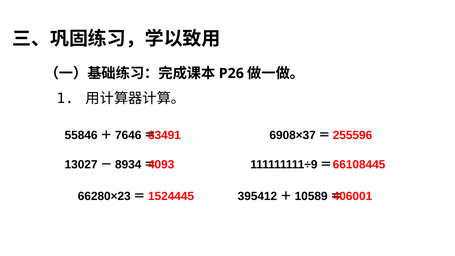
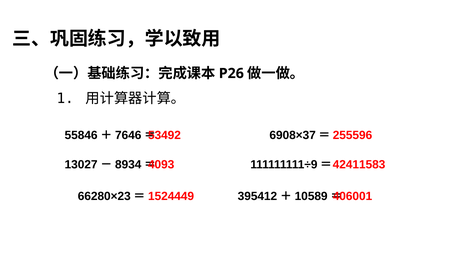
63491: 63491 -> 53492
66108445: 66108445 -> 42411583
1524445: 1524445 -> 1524449
